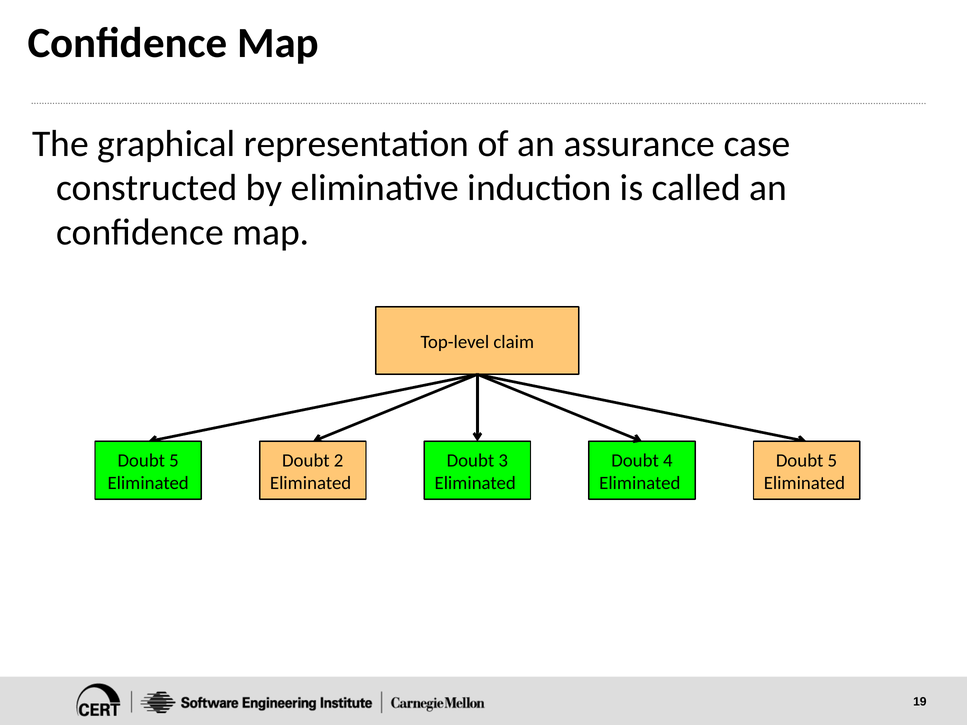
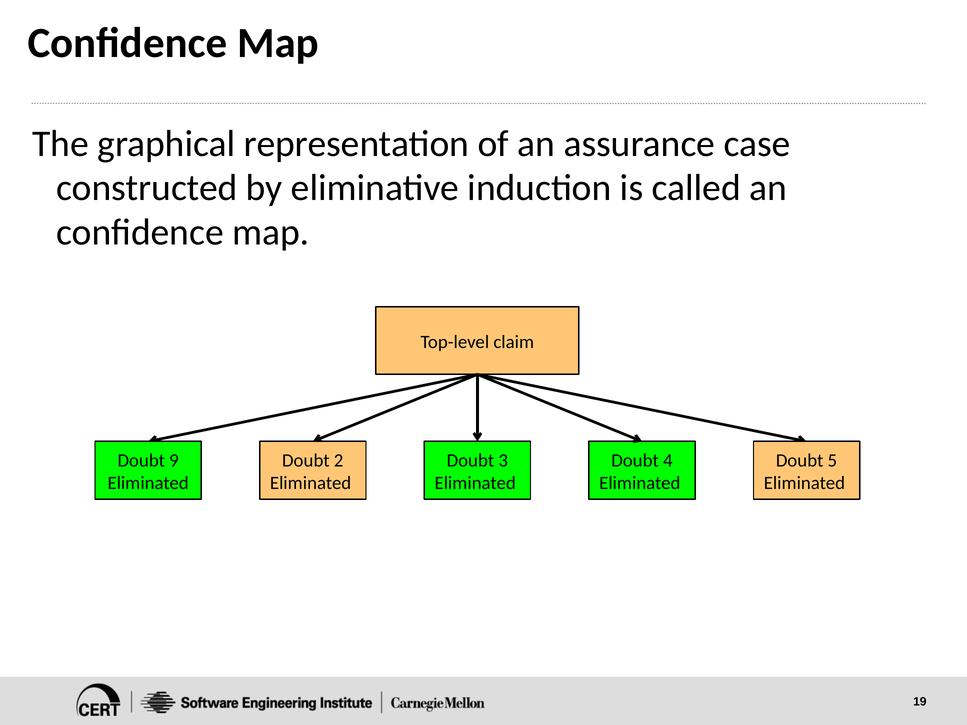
5 at (174, 461): 5 -> 9
